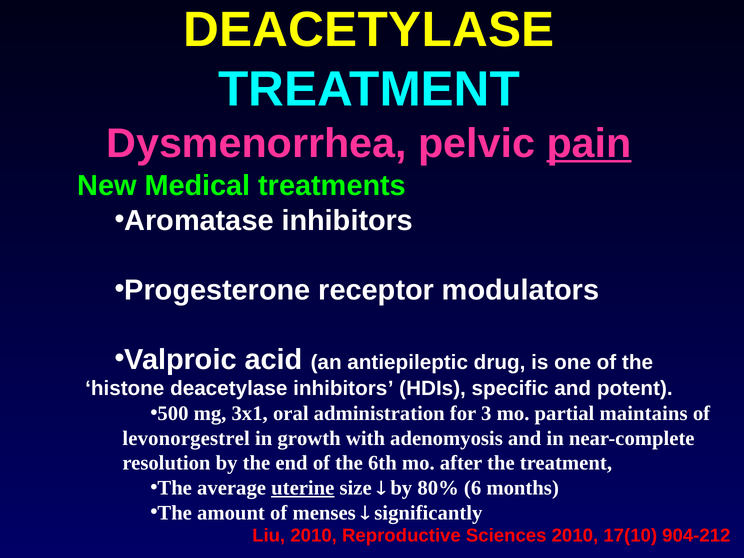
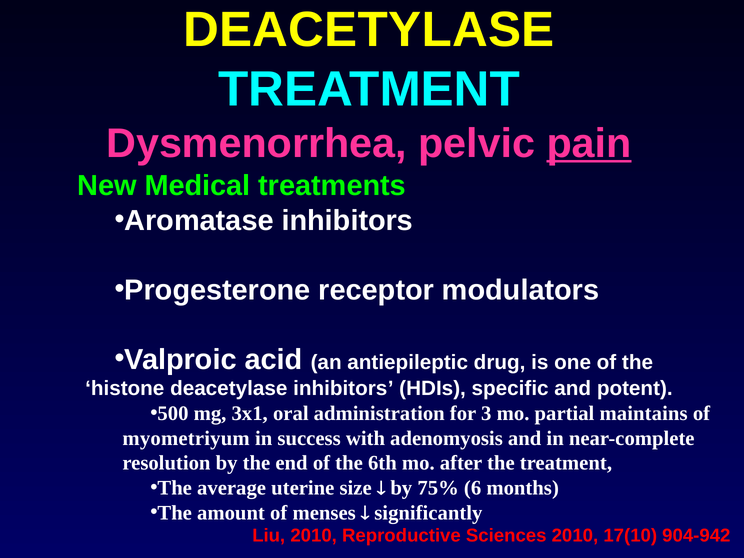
levonorgestrel: levonorgestrel -> myometriyum
growth: growth -> success
uterine underline: present -> none
80%: 80% -> 75%
904-212: 904-212 -> 904-942
